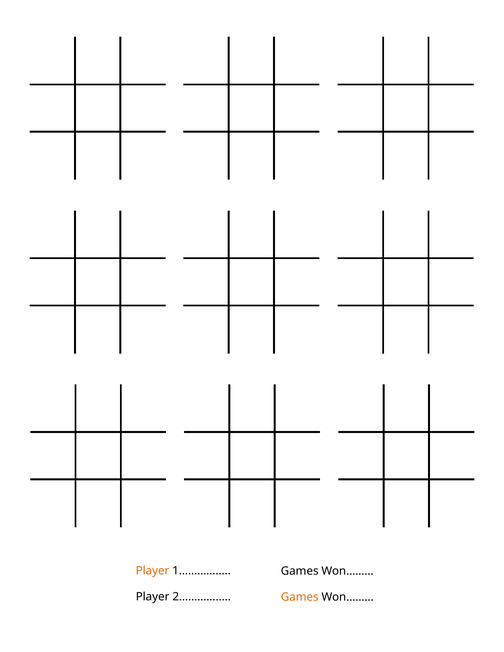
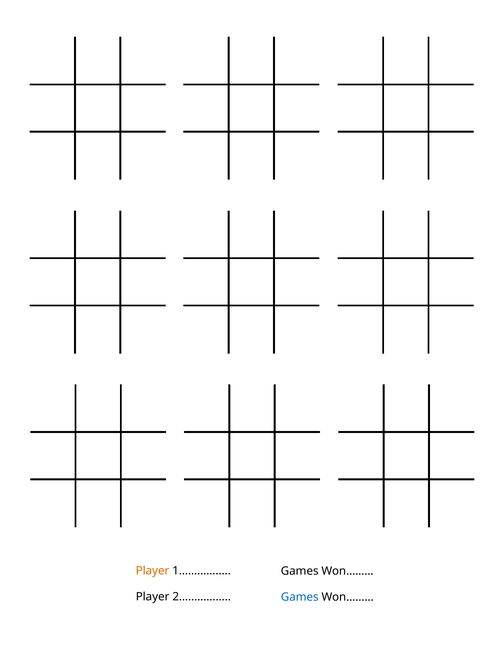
Games at (300, 597) colour: orange -> blue
